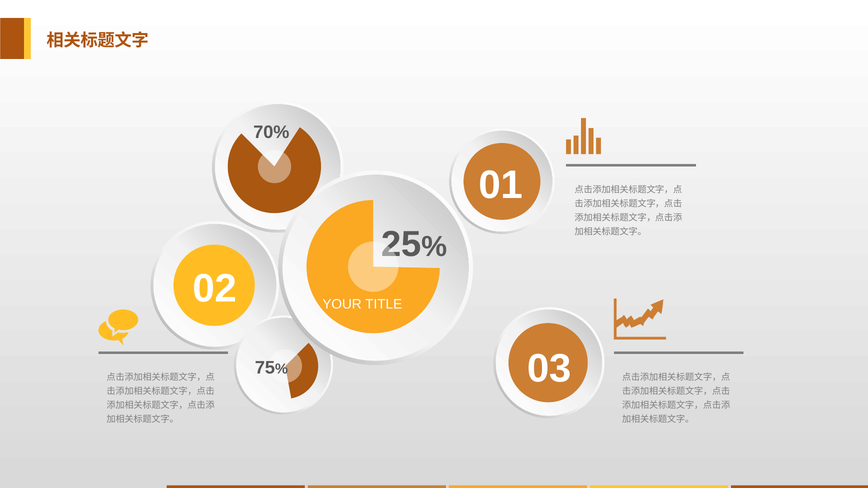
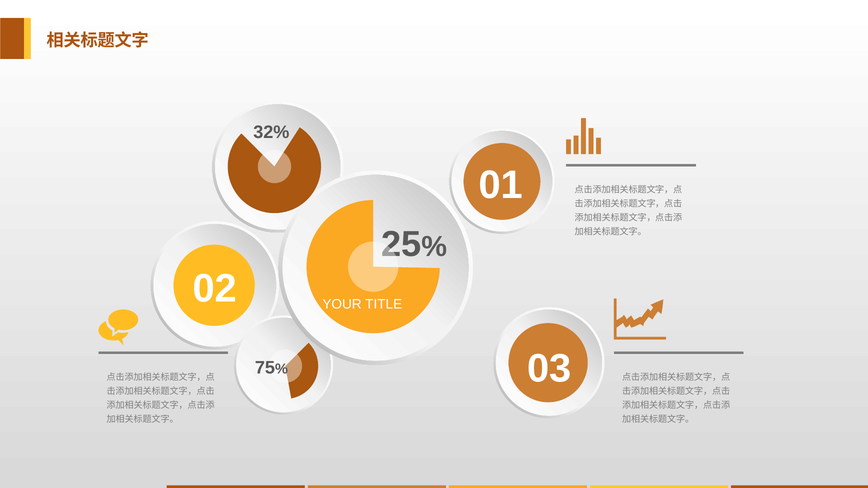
70%: 70% -> 32%
